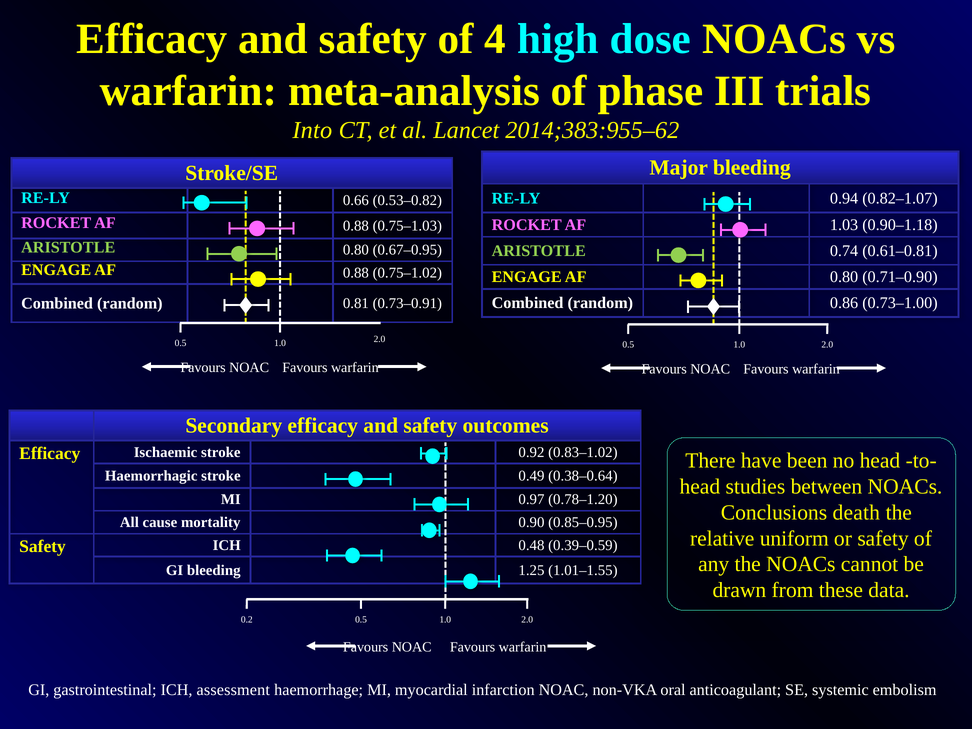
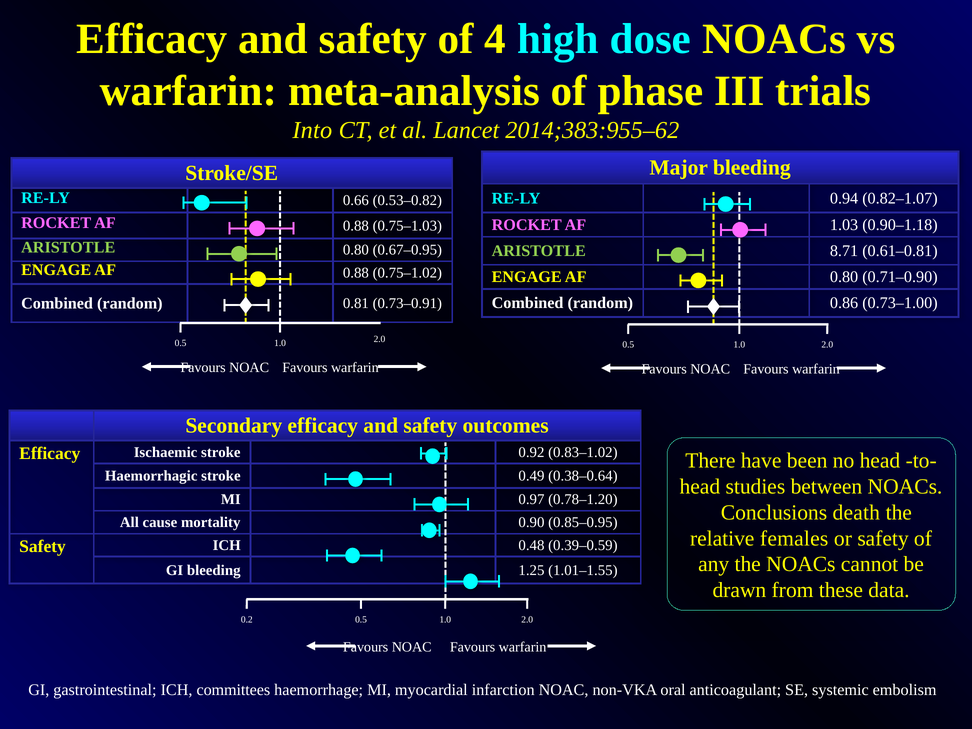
0.74: 0.74 -> 8.71
uniform: uniform -> females
assessment: assessment -> committees
